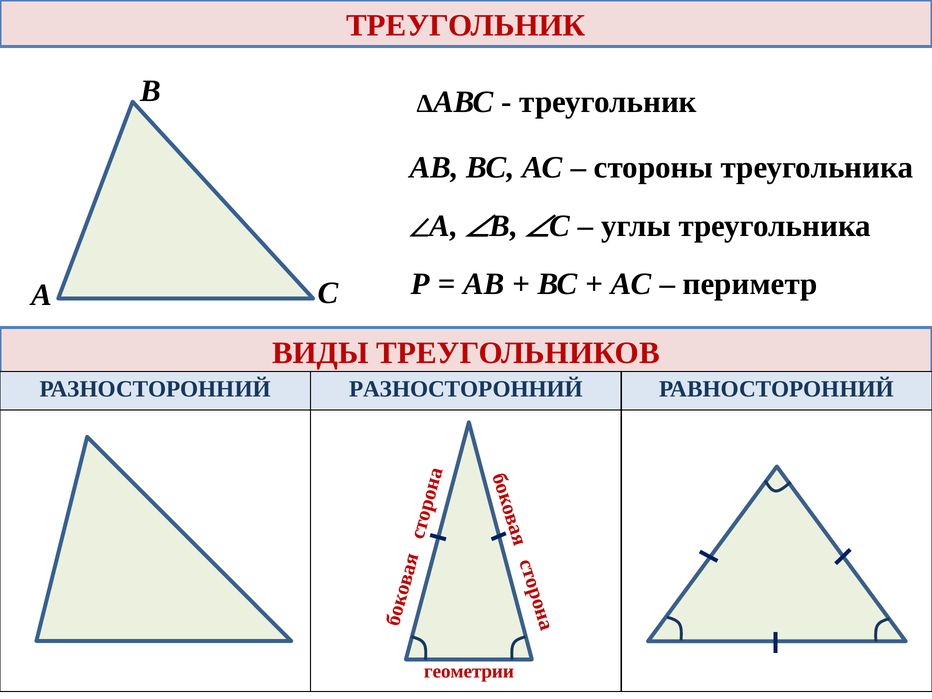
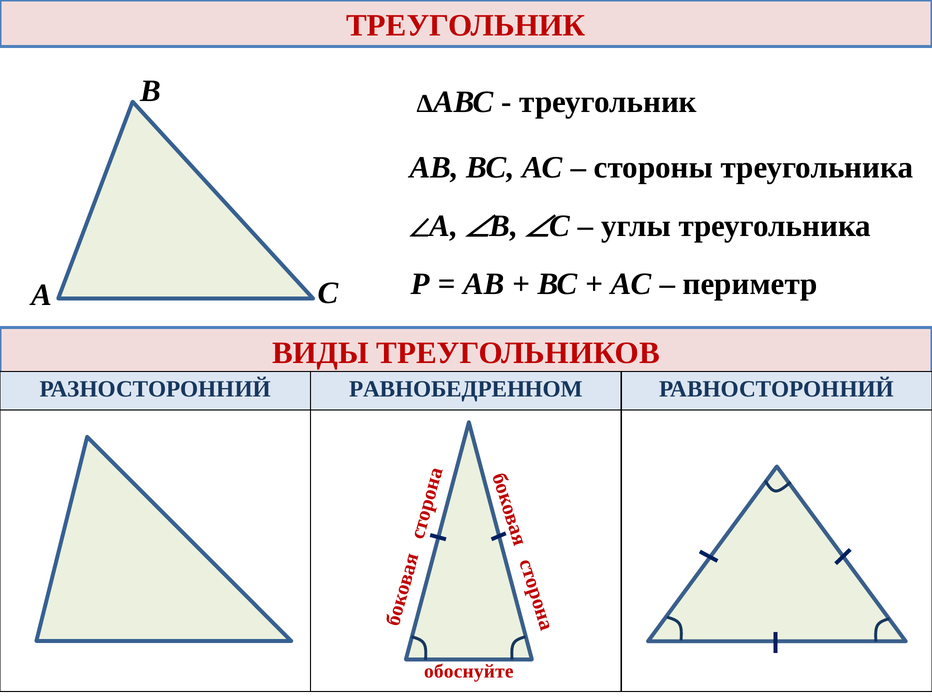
РАЗНОСТОРОННИЙ РАЗНОСТОРОННИЙ: РАЗНОСТОРОННИЙ -> РАВНОБЕДРЕННОМ
геометрии: геометрии -> обоснуйте
